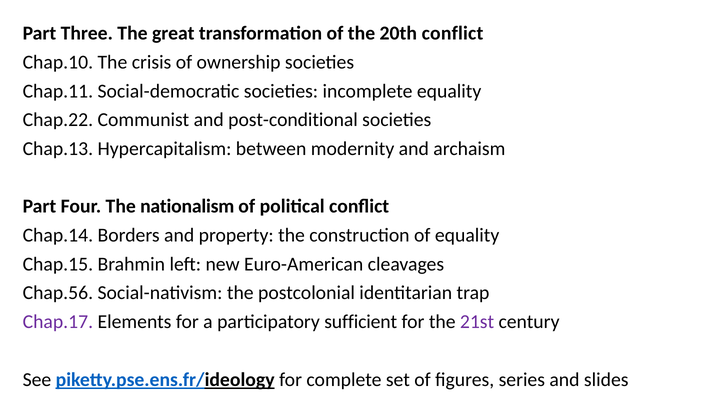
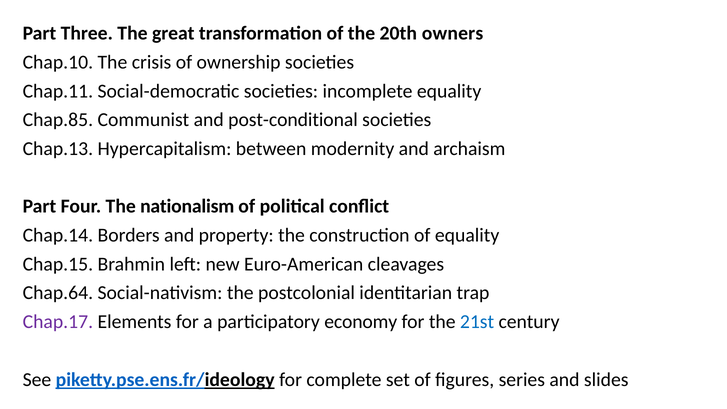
20th conflict: conflict -> owners
Chap.22: Chap.22 -> Chap.85
Chap.56: Chap.56 -> Chap.64
sufficient: sufficient -> economy
21st colour: purple -> blue
